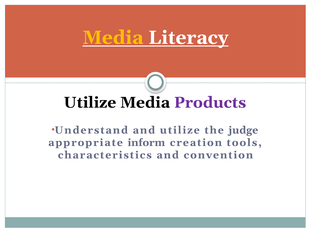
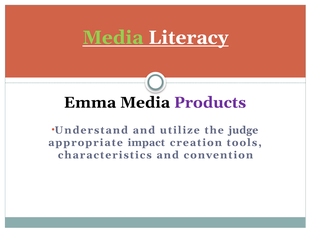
Media at (113, 38) colour: yellow -> light green
Utilize at (90, 103): Utilize -> Emma
inform: inform -> impact
